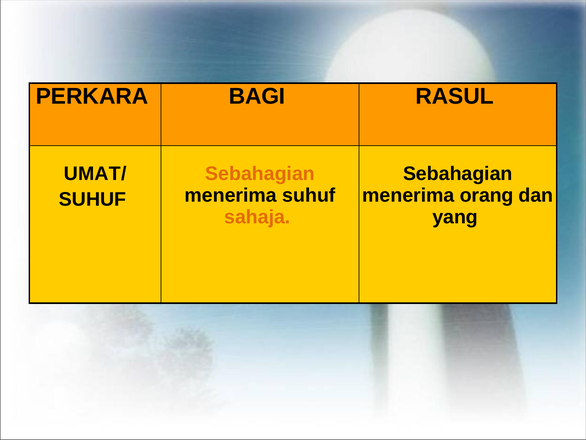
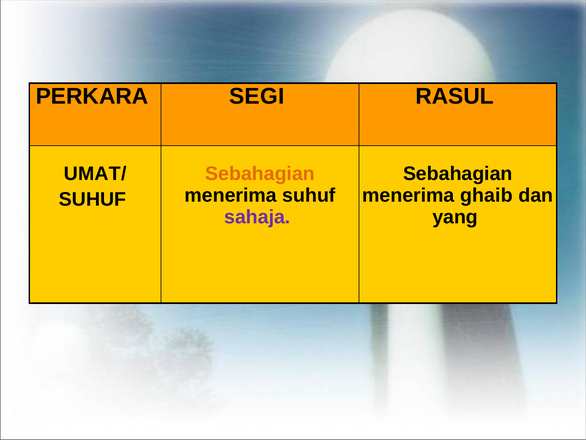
BAGI: BAGI -> SEGI
orang: orang -> ghaib
sahaja colour: orange -> purple
